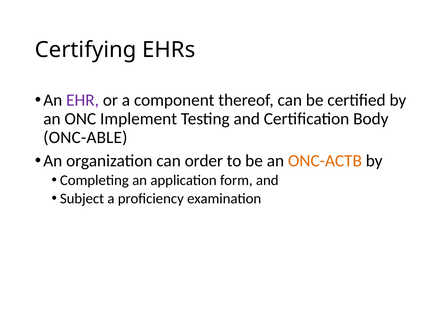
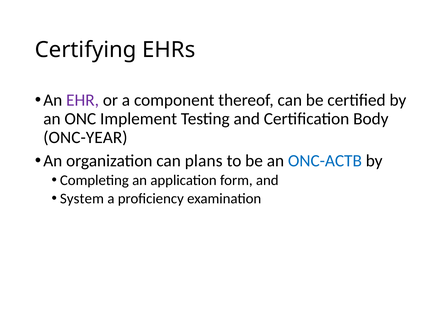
ONC-ABLE: ONC-ABLE -> ONC-YEAR
order: order -> plans
ONC-ACTB colour: orange -> blue
Subject: Subject -> System
